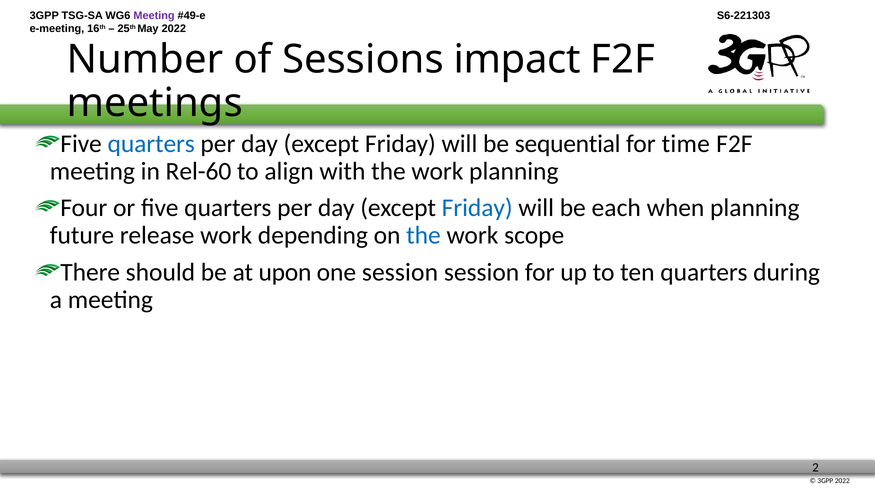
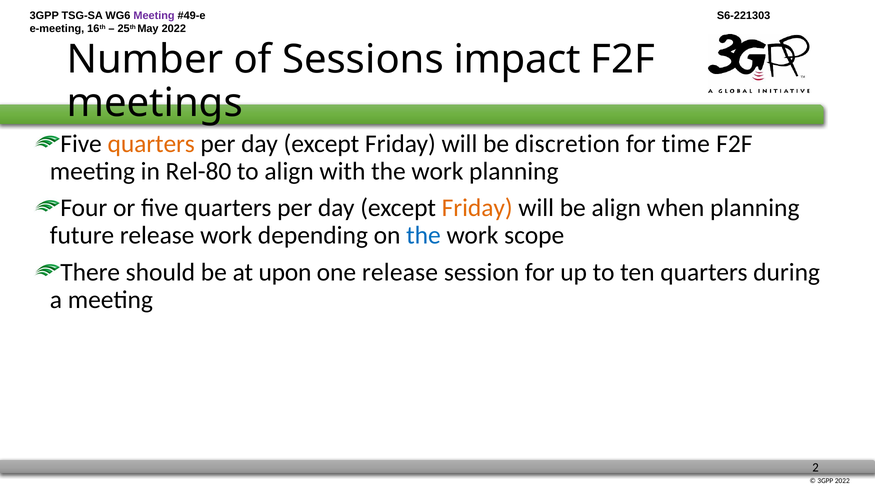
quarters at (151, 144) colour: blue -> orange
sequential: sequential -> discretion
Rel-60: Rel-60 -> Rel-80
Friday at (477, 208) colour: blue -> orange
be each: each -> align
one session: session -> release
